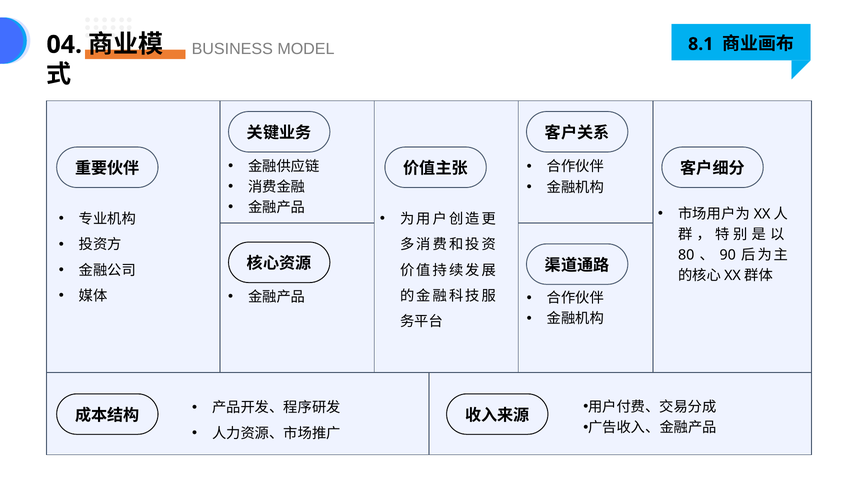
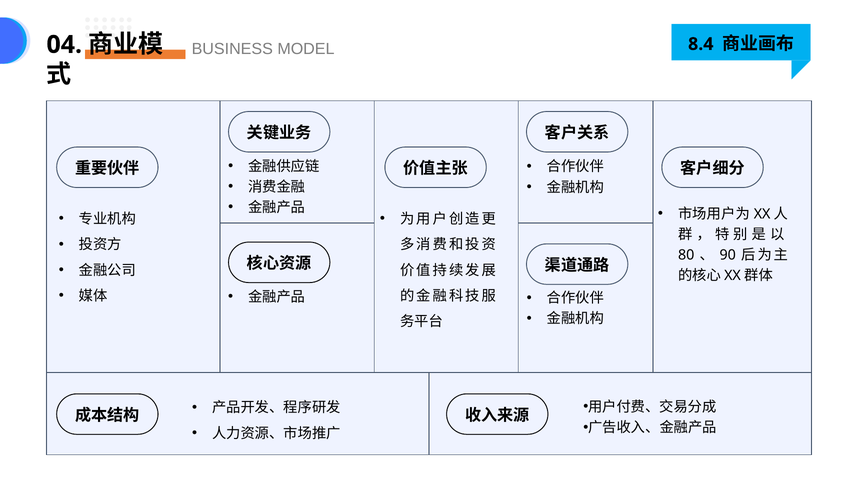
8.1: 8.1 -> 8.4
